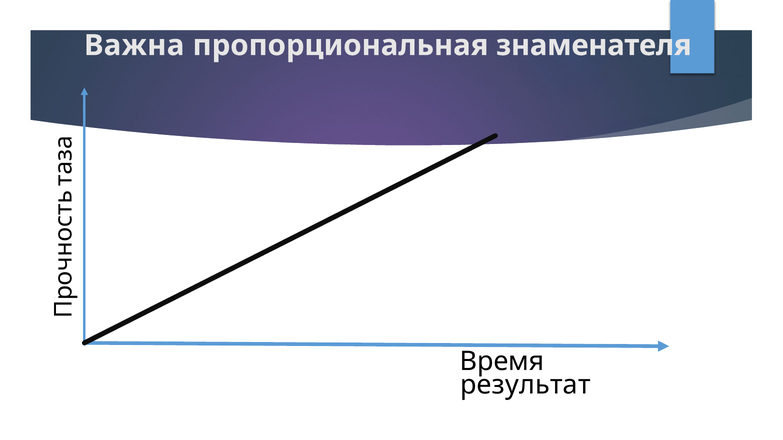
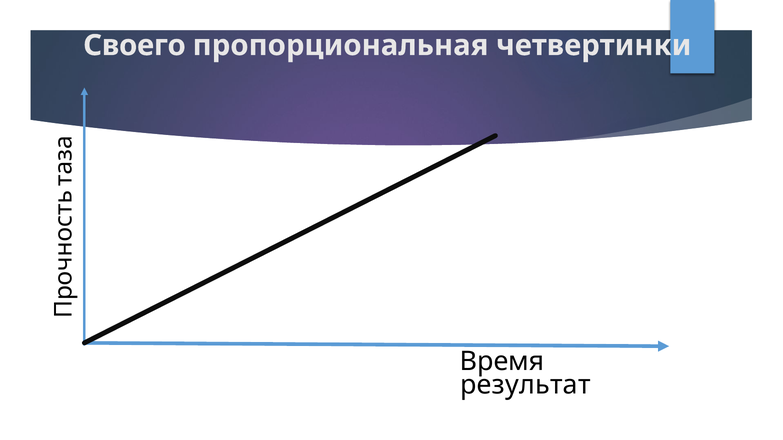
Важна: Важна -> Своего
знаменателя: знаменателя -> четвертинки
